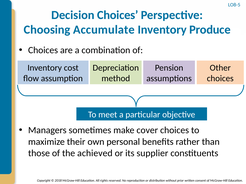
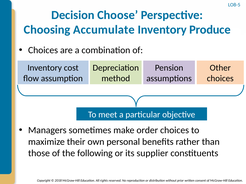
Decision Choices: Choices -> Choose
cover: cover -> order
achieved: achieved -> following
